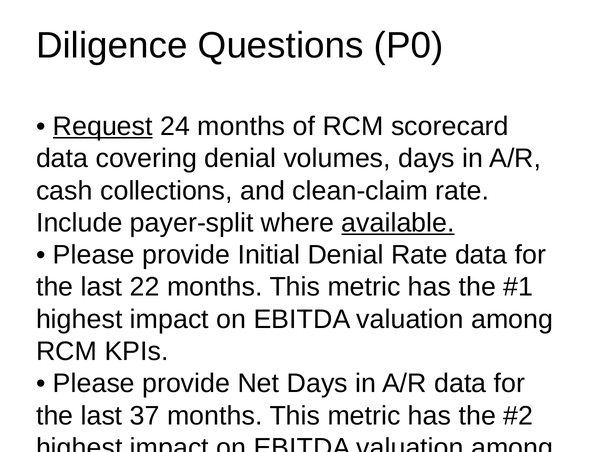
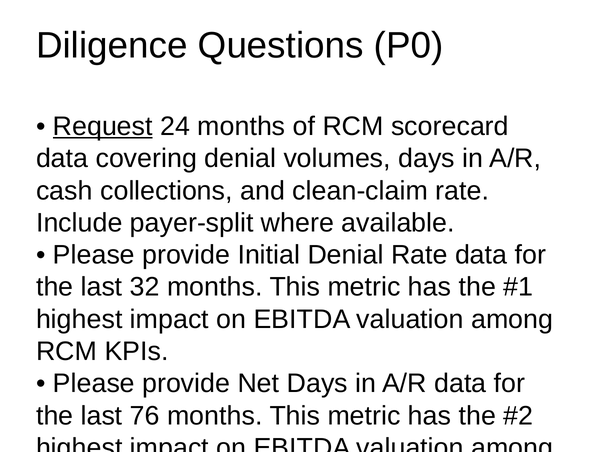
available underline: present -> none
22: 22 -> 32
37: 37 -> 76
